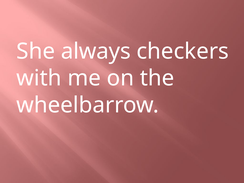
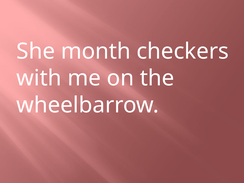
always: always -> month
